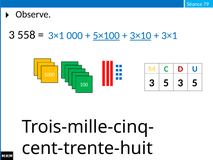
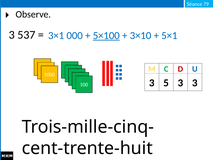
558: 558 -> 537
3×10 underline: present -> none
3×1 at (169, 36): 3×1 -> 5×1
3 5: 5 -> 3
